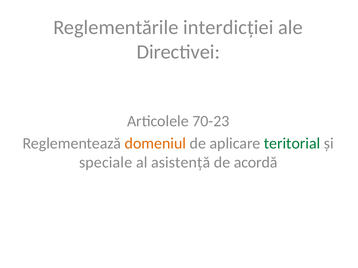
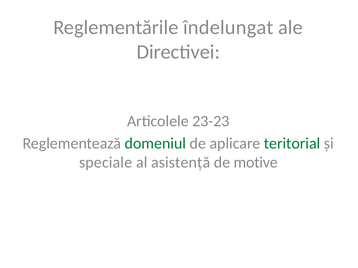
interdicției: interdicției -> îndelungat
70-23: 70-23 -> 23-23
domeniul colour: orange -> green
acordă: acordă -> motive
